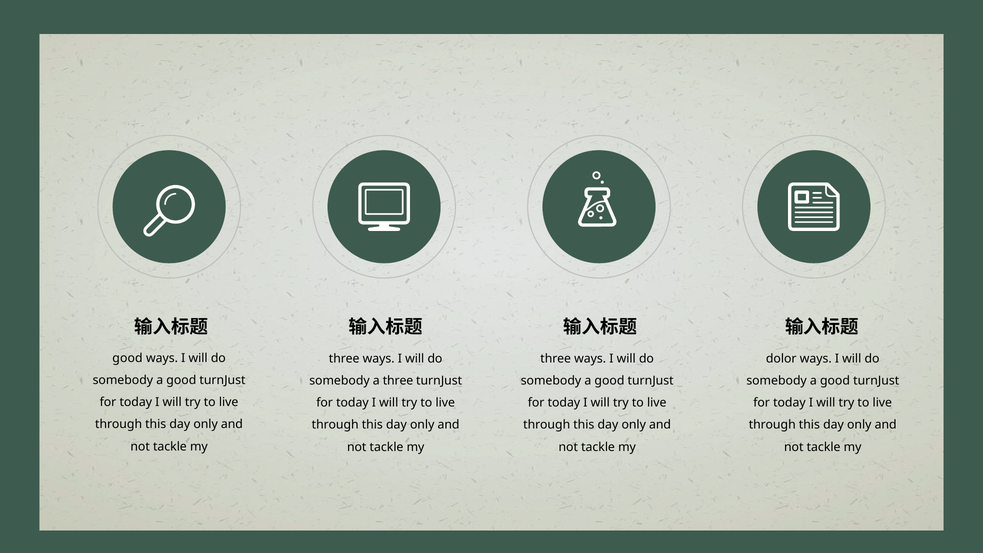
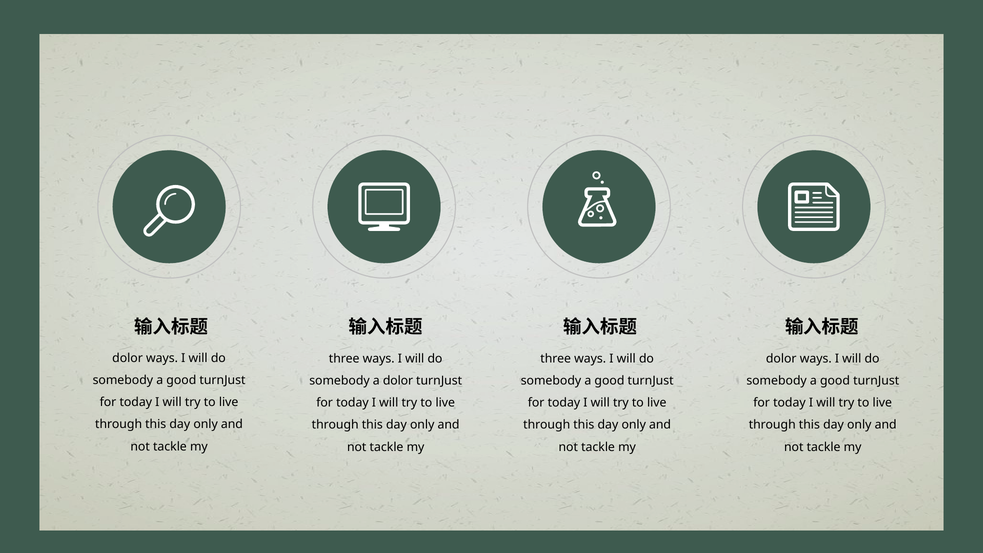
good at (127, 358): good -> dolor
a three: three -> dolor
